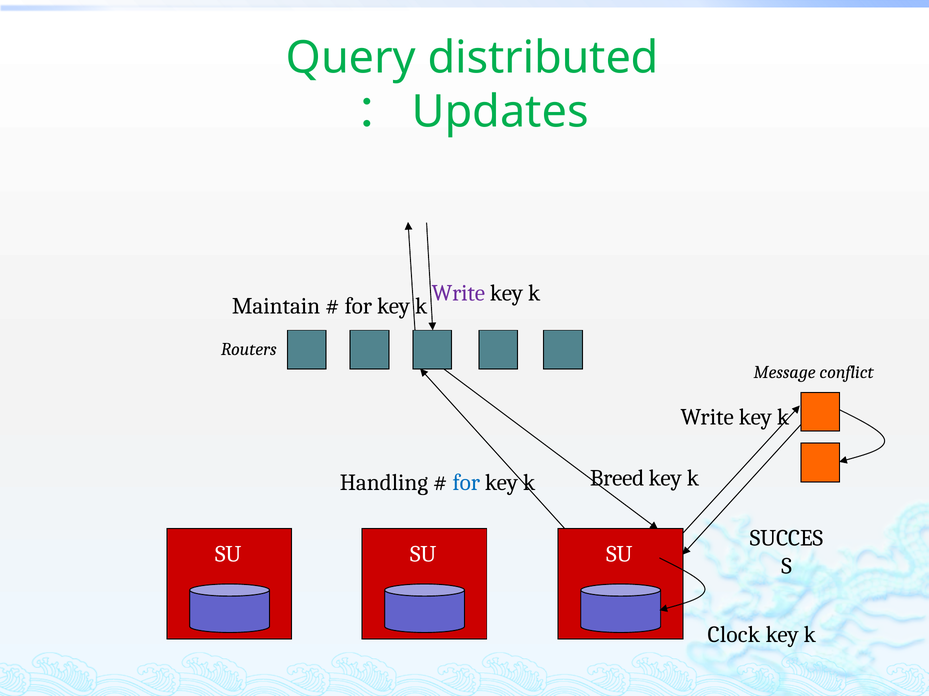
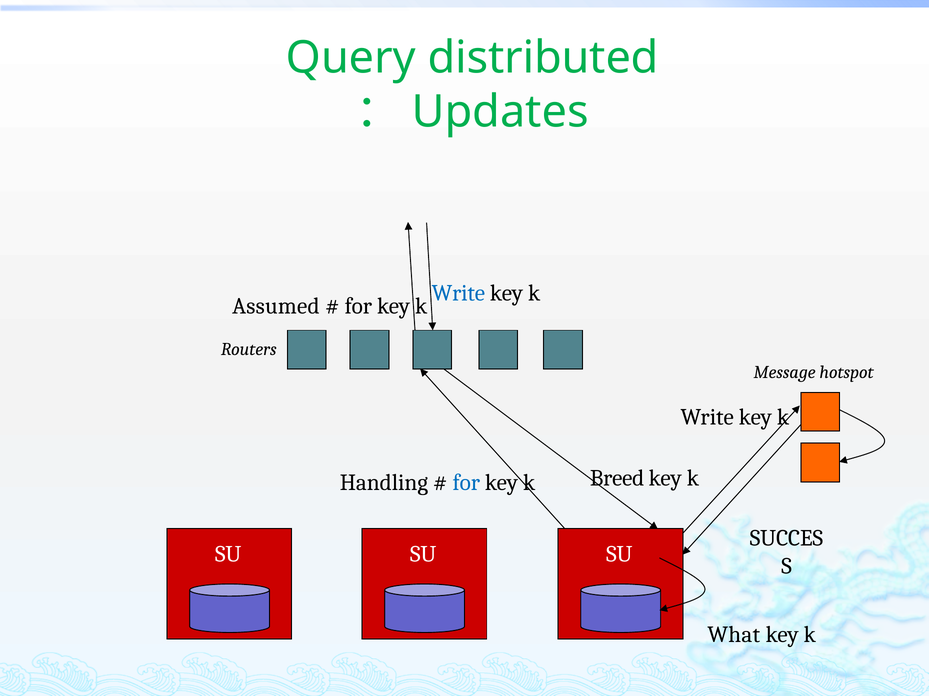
Write at (458, 294) colour: purple -> blue
Maintain: Maintain -> Assumed
conflict: conflict -> hotspot
Clock: Clock -> What
